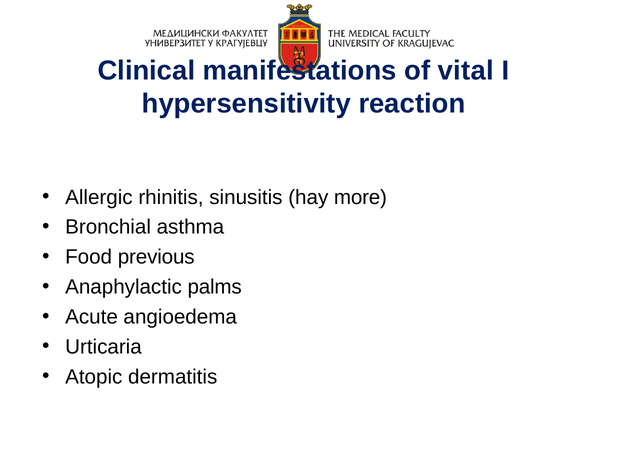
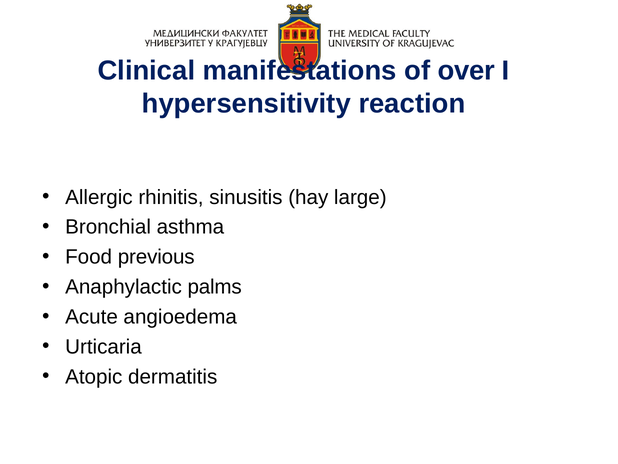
vital: vital -> over
more: more -> large
